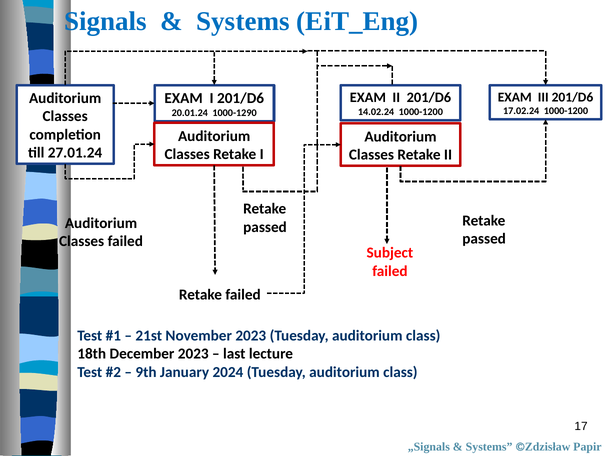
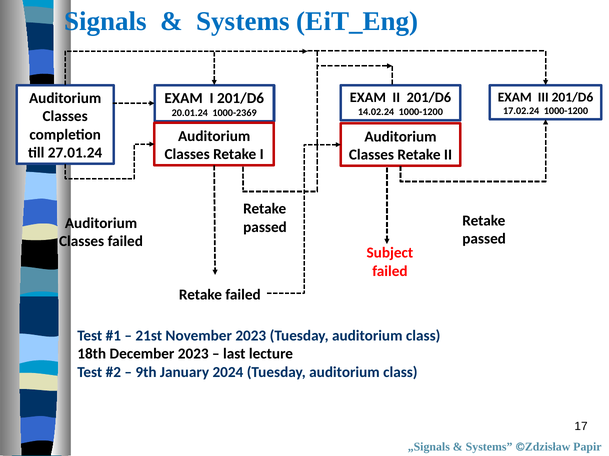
1000-1290: 1000-1290 -> 1000-2369
